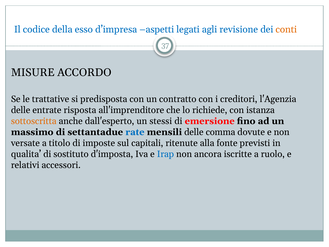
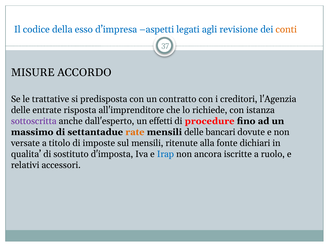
sottoscritta colour: orange -> purple
stessi: stessi -> effetti
emersione: emersione -> procedure
rate colour: blue -> orange
comma: comma -> bancari
sul capitali: capitali -> mensili
previsti: previsti -> dichiari
